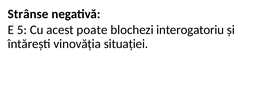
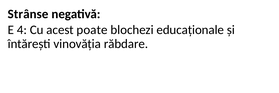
5: 5 -> 4
interogatoriu: interogatoriu -> educaționale
situației: situației -> răbdare
